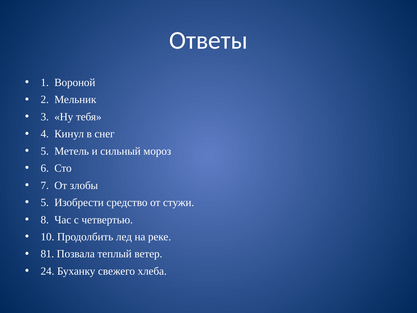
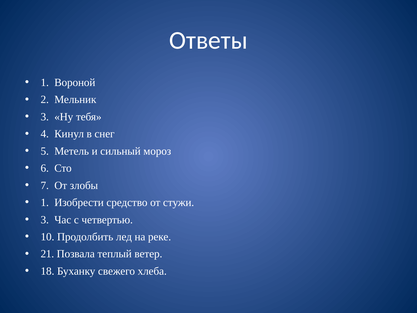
5 at (45, 202): 5 -> 1
8 at (45, 220): 8 -> 3
81: 81 -> 21
24: 24 -> 18
